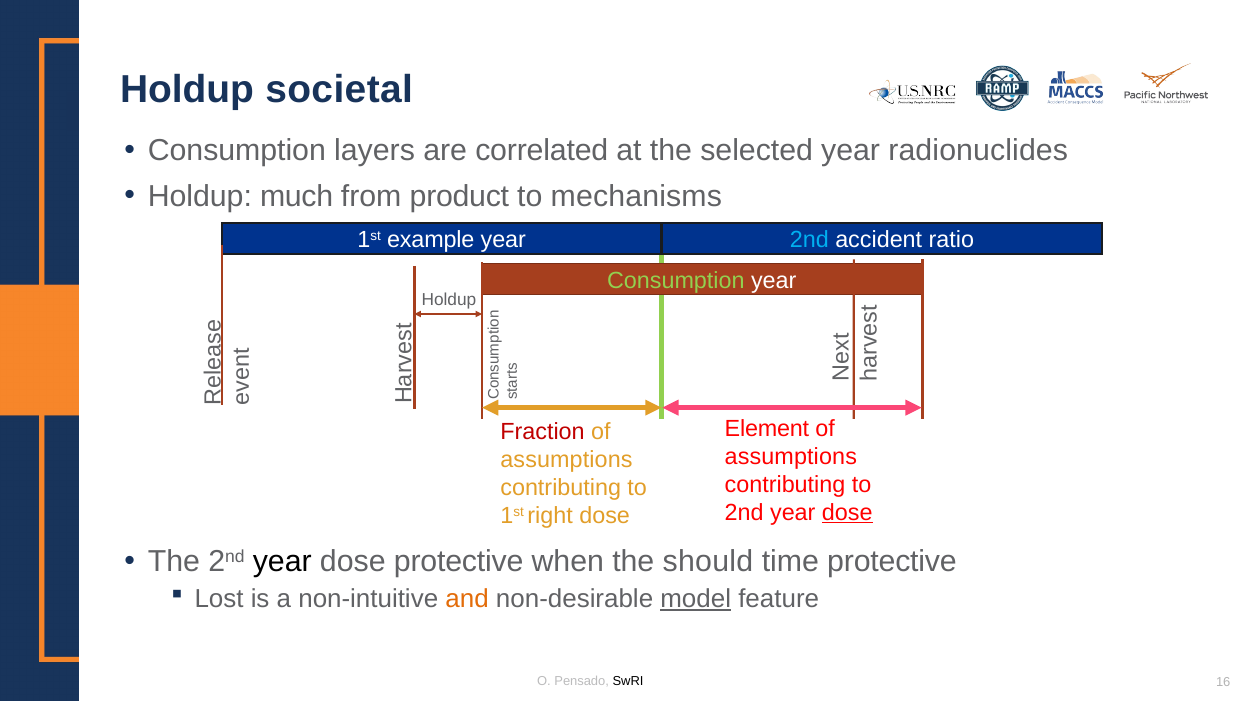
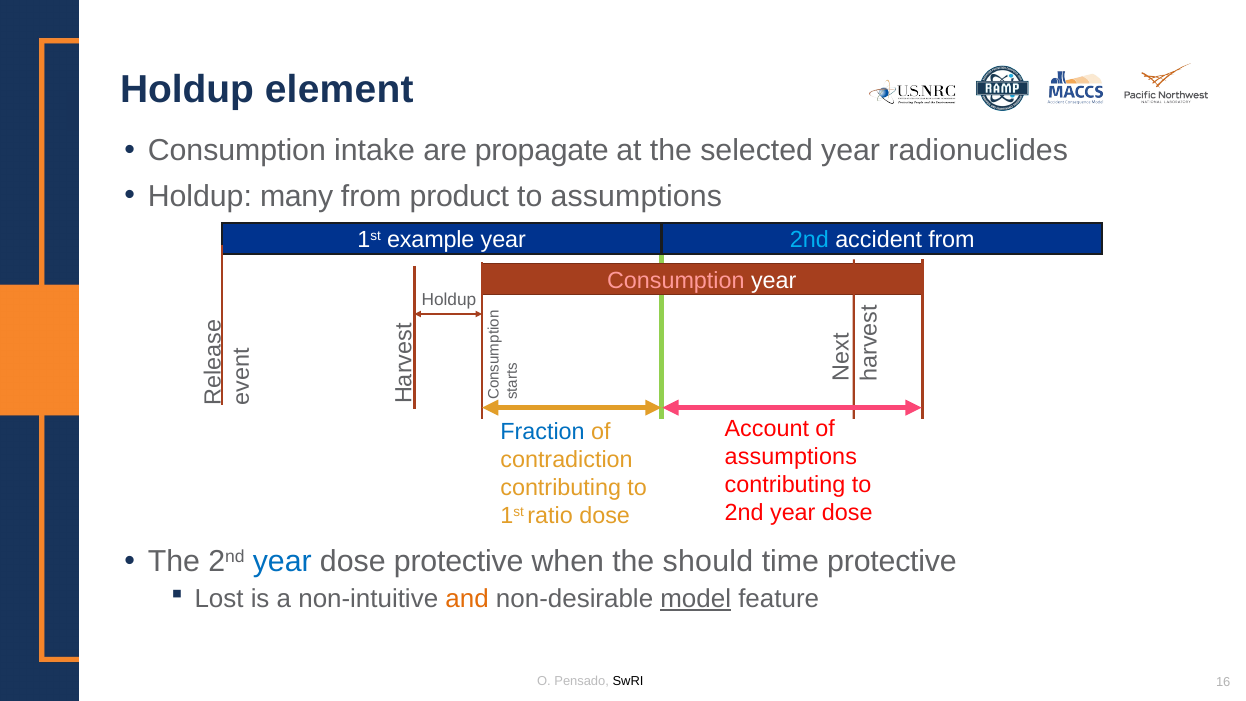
societal: societal -> element
layers: layers -> intake
correlated: correlated -> propagate
much: much -> many
to mechanisms: mechanisms -> assumptions
accident ratio: ratio -> from
Consumption at (676, 280) colour: light green -> pink
Element: Element -> Account
Fraction colour: red -> blue
assumptions at (566, 459): assumptions -> contradiction
dose at (847, 513) underline: present -> none
right: right -> ratio
year at (282, 562) colour: black -> blue
